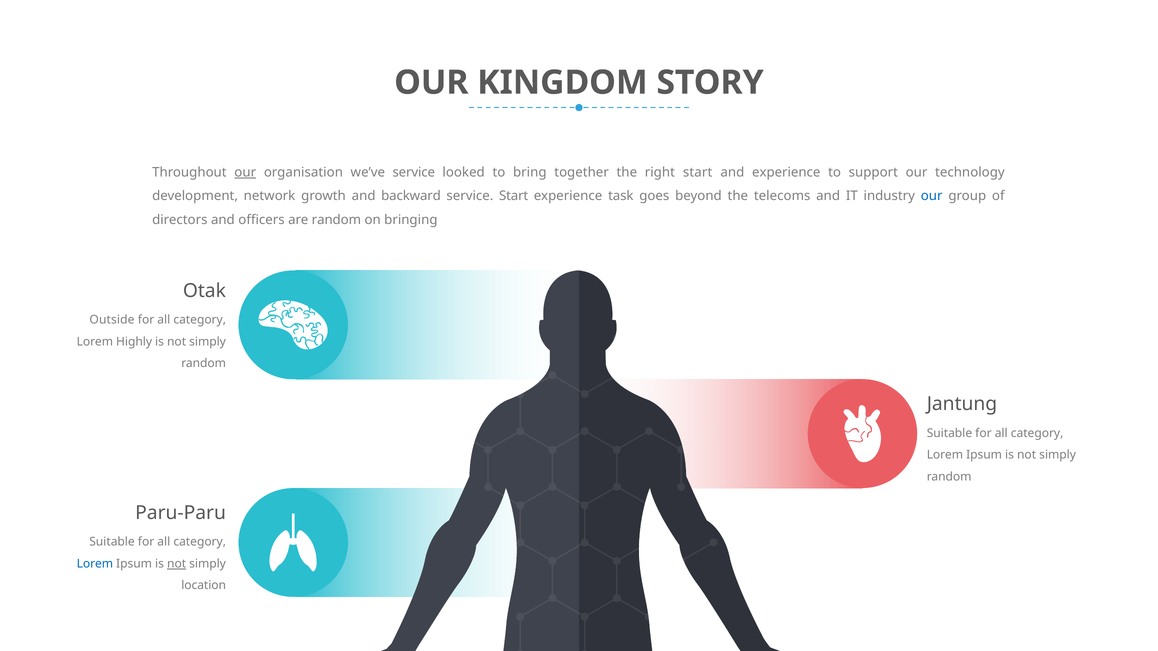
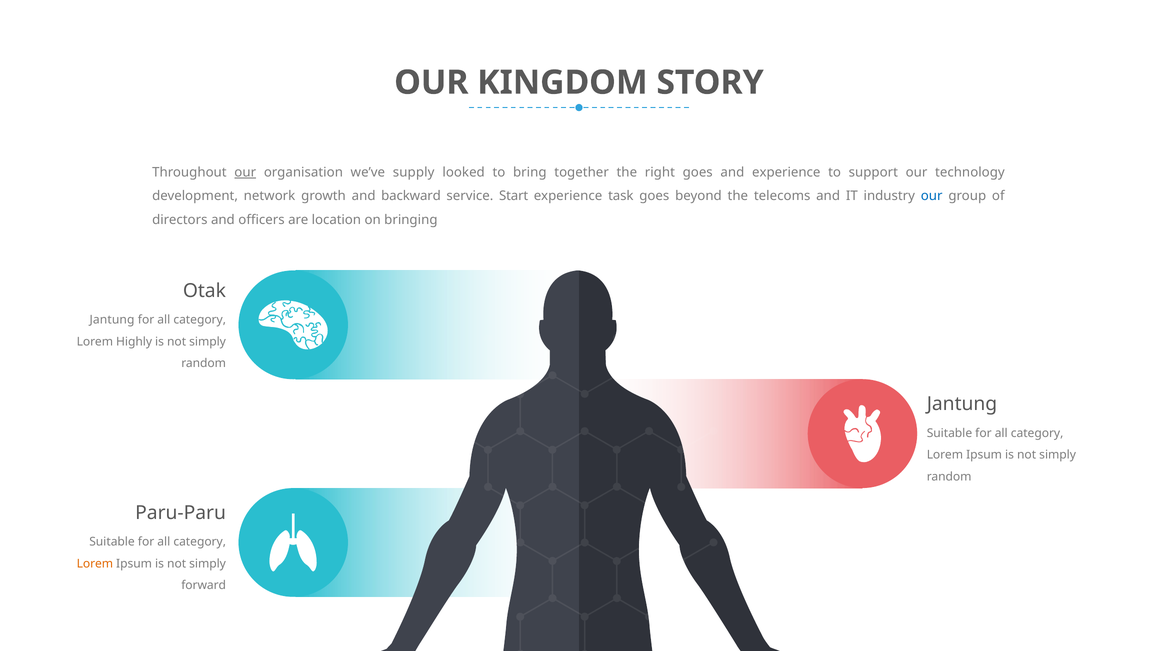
we’ve service: service -> supply
right start: start -> goes
are random: random -> location
Outside at (112, 320): Outside -> Jantung
Lorem at (95, 564) colour: blue -> orange
not at (177, 564) underline: present -> none
location: location -> forward
